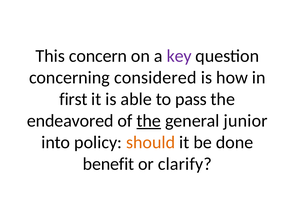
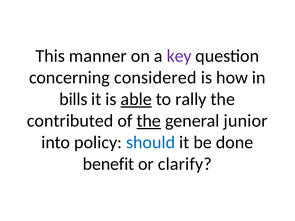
concern: concern -> manner
first: first -> bills
able underline: none -> present
pass: pass -> rally
endeavored: endeavored -> contributed
should colour: orange -> blue
